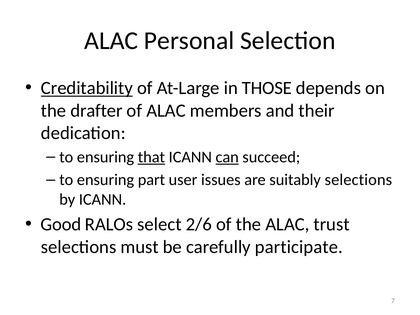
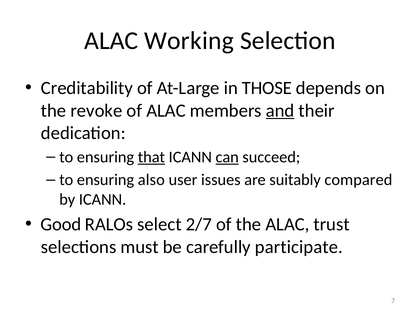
Personal: Personal -> Working
Creditability underline: present -> none
drafter: drafter -> revoke
and underline: none -> present
part: part -> also
suitably selections: selections -> compared
2/6: 2/6 -> 2/7
